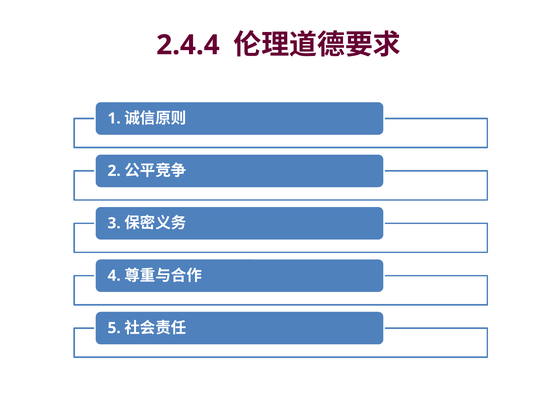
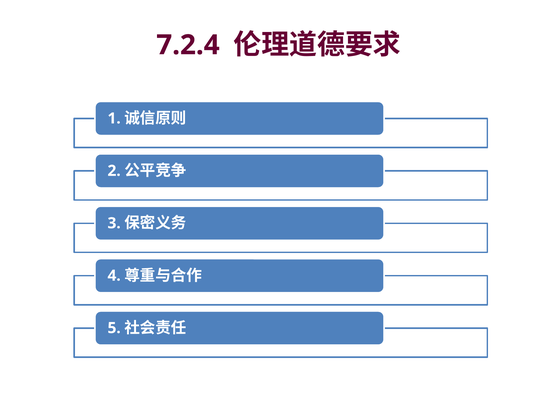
2.4.4: 2.4.4 -> 7.2.4
